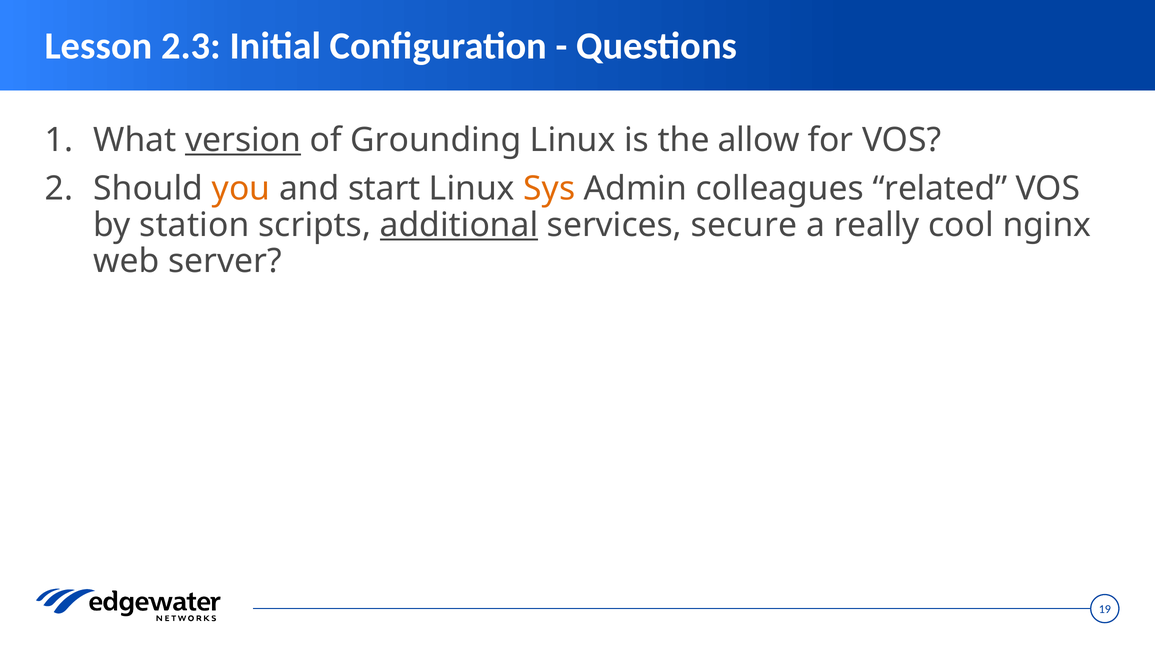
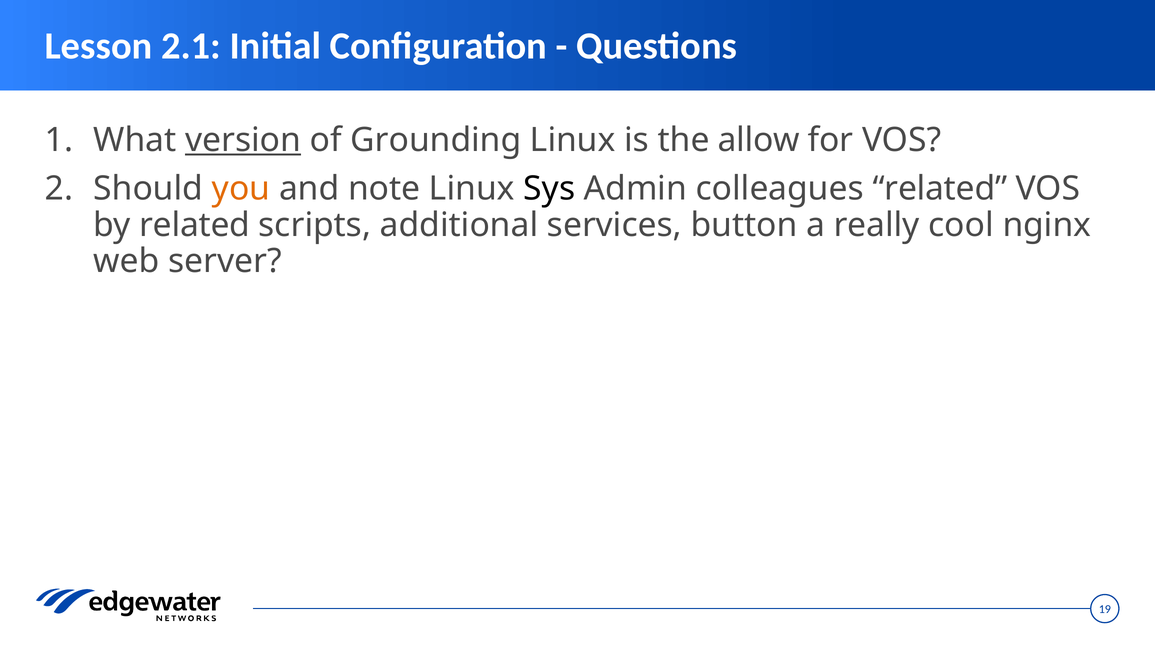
2.3: 2.3 -> 2.1
start: start -> note
Sys colour: orange -> black
by station: station -> related
additional underline: present -> none
secure: secure -> button
